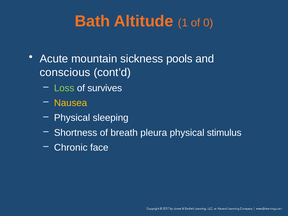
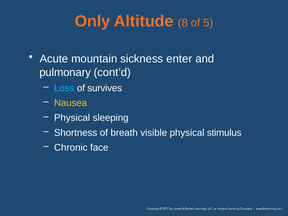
Bath: Bath -> Only
1: 1 -> 8
0: 0 -> 5
pools: pools -> enter
conscious: conscious -> pulmonary
Loss colour: light green -> light blue
pleura: pleura -> visible
